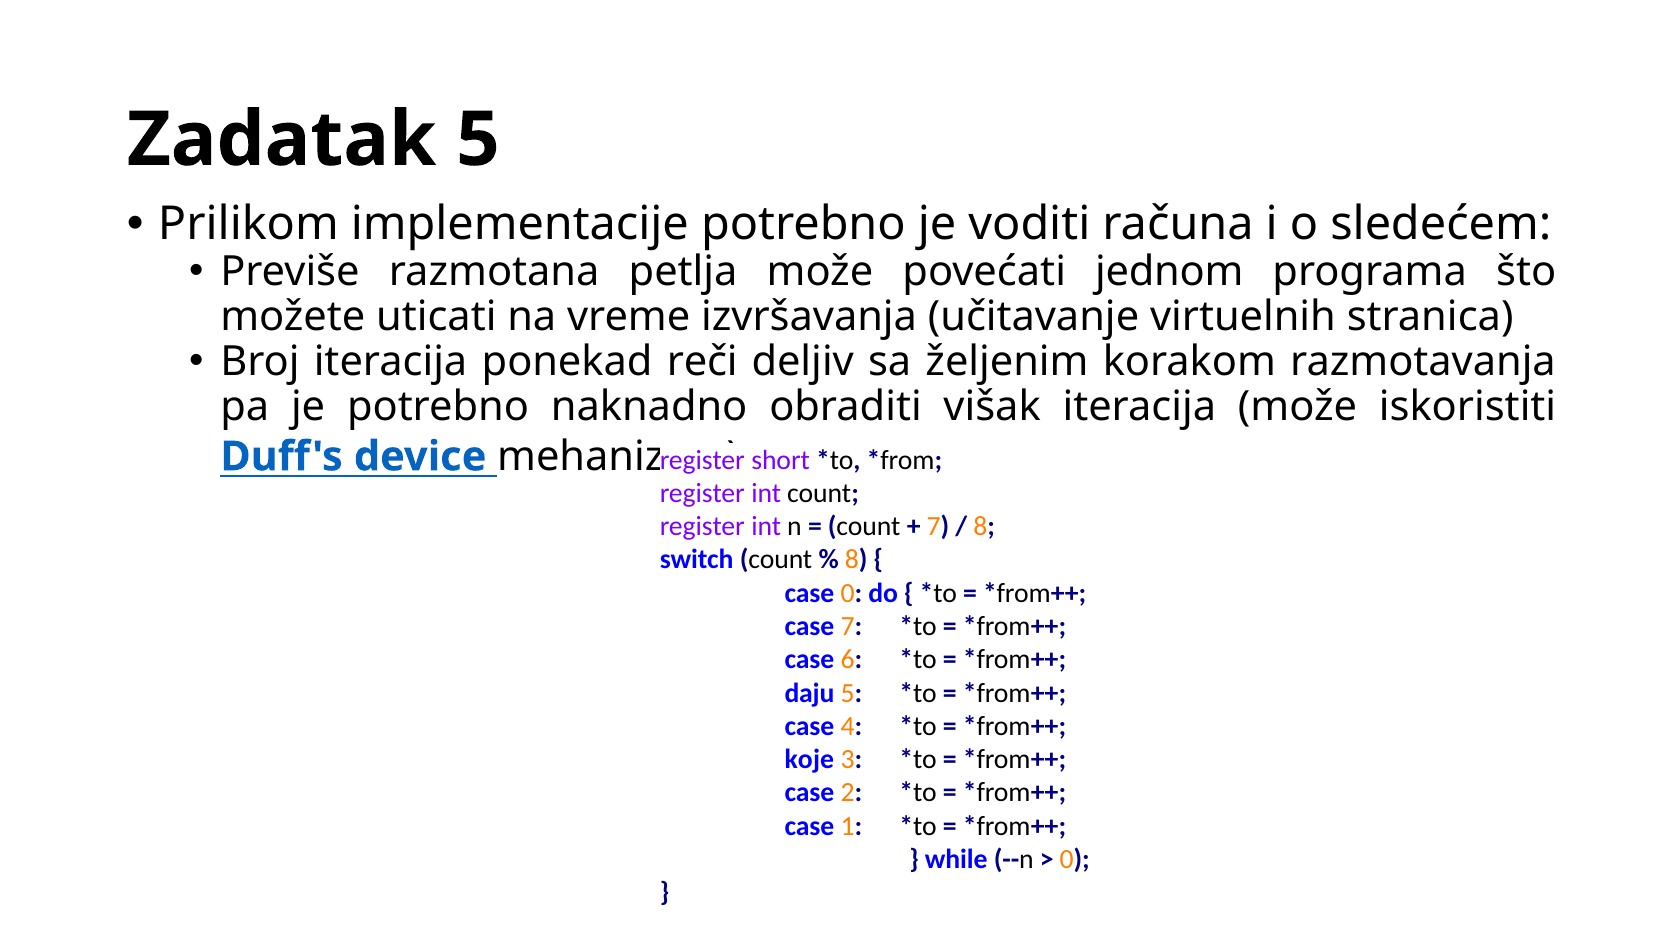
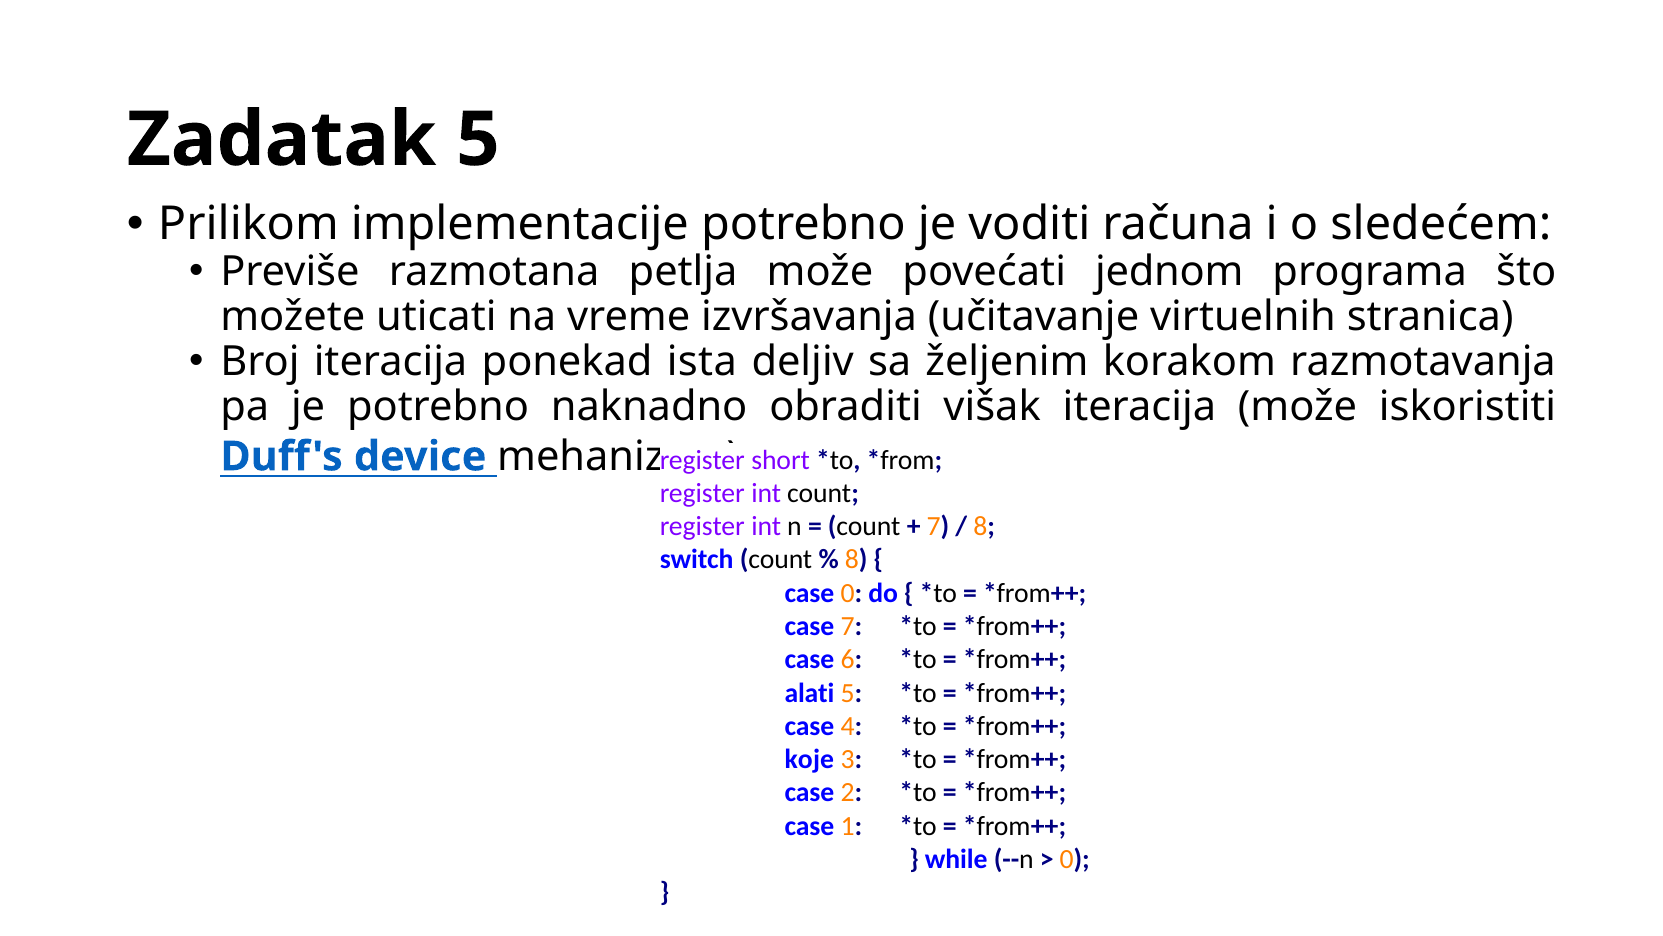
reči: reči -> ista
daju: daju -> alati
